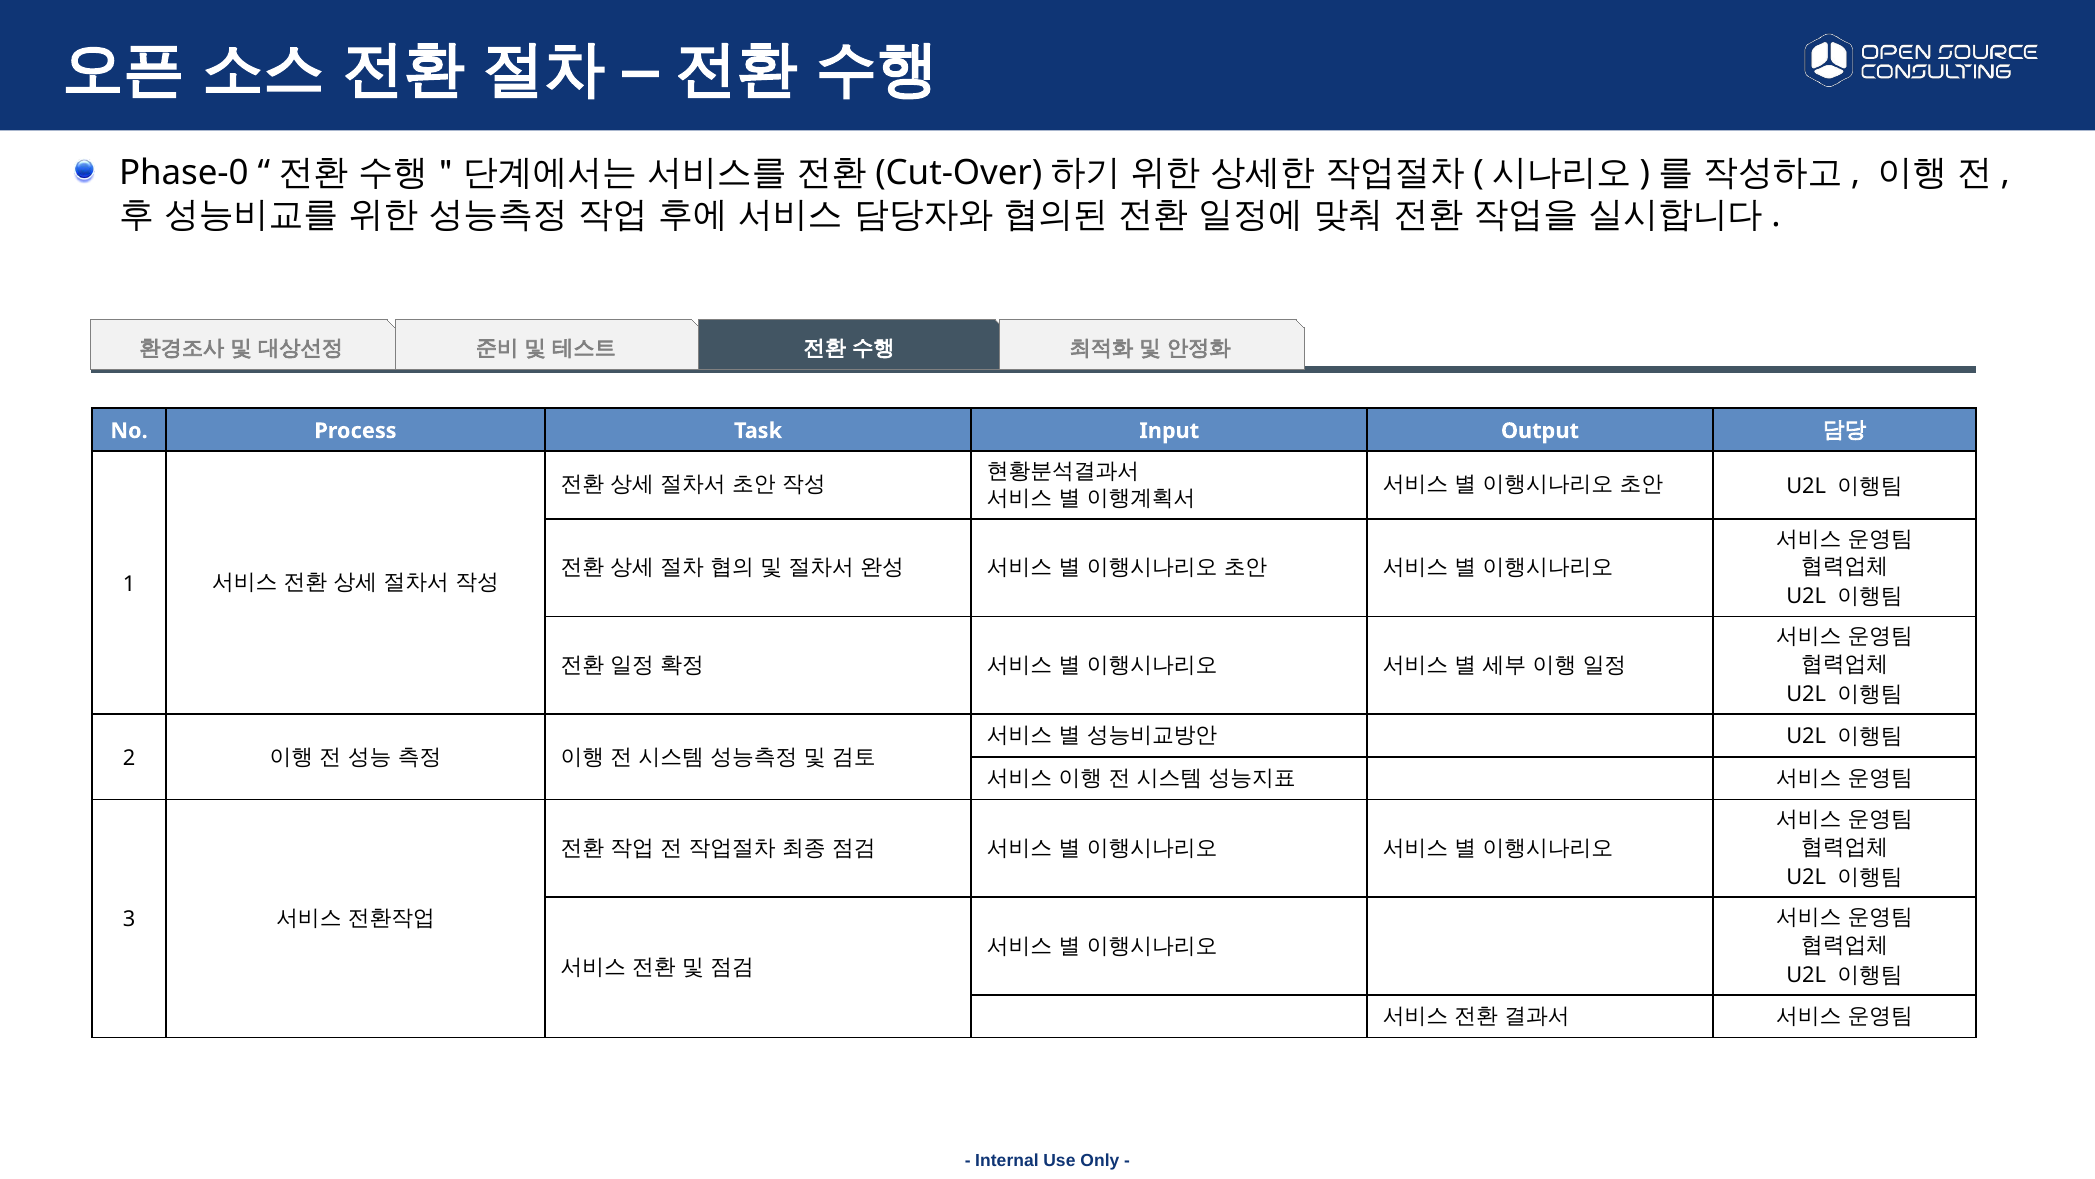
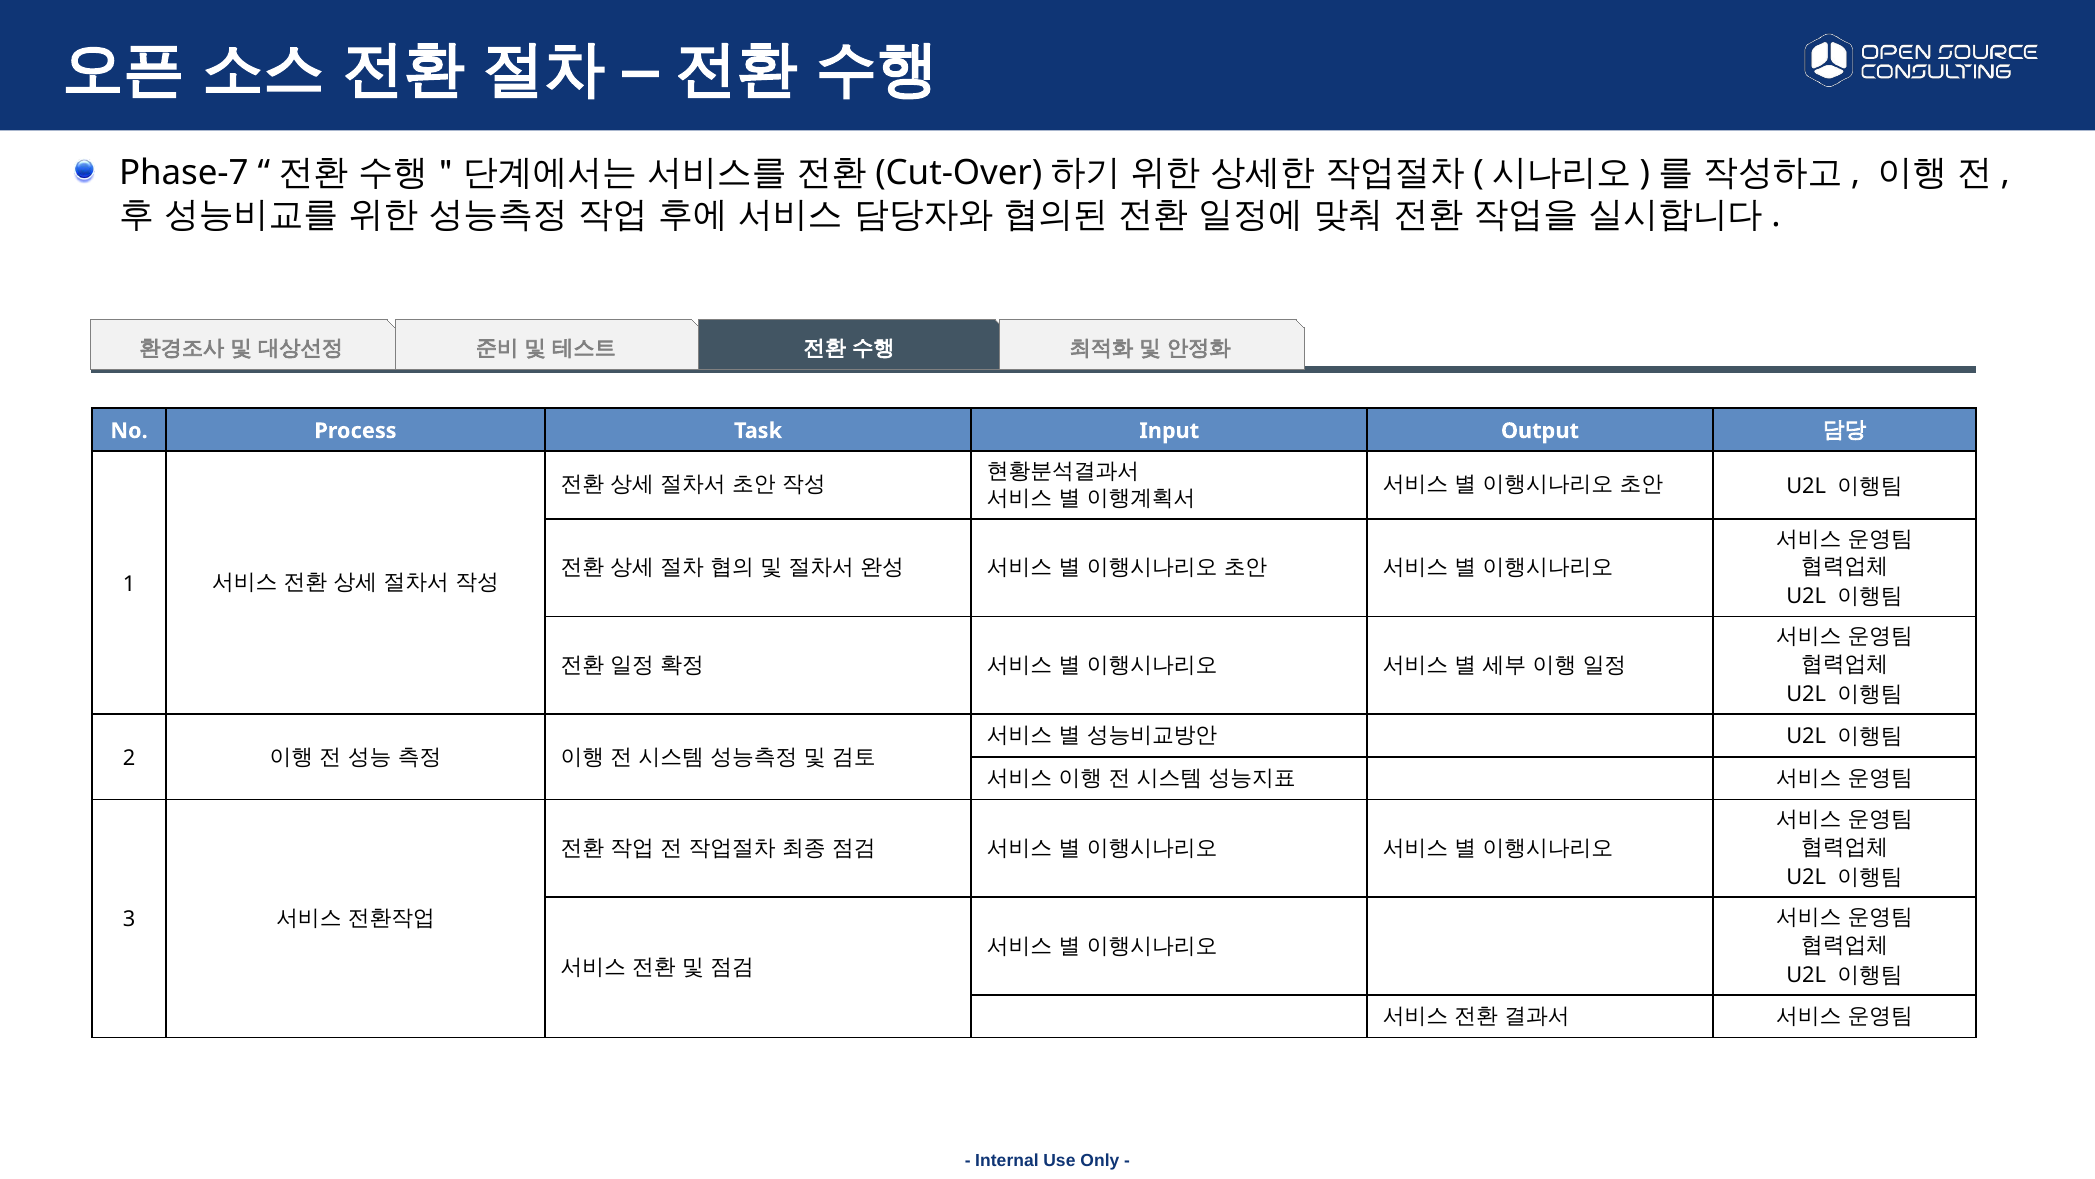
Phase-0: Phase-0 -> Phase-7
